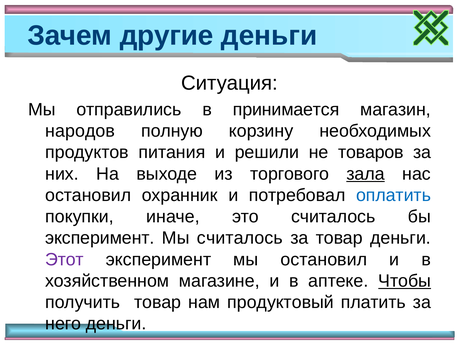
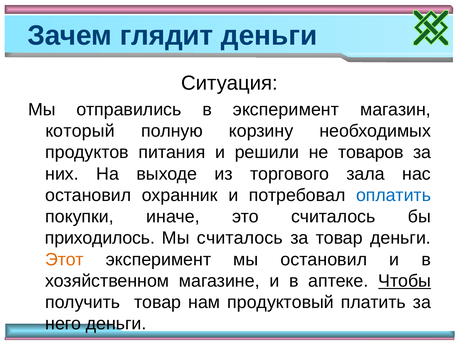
другие: другие -> глядит
в принимается: принимается -> эксперимент
народов: народов -> который
зала underline: present -> none
эксперимент at (100, 238): эксперимент -> приходилось
Этот colour: purple -> orange
